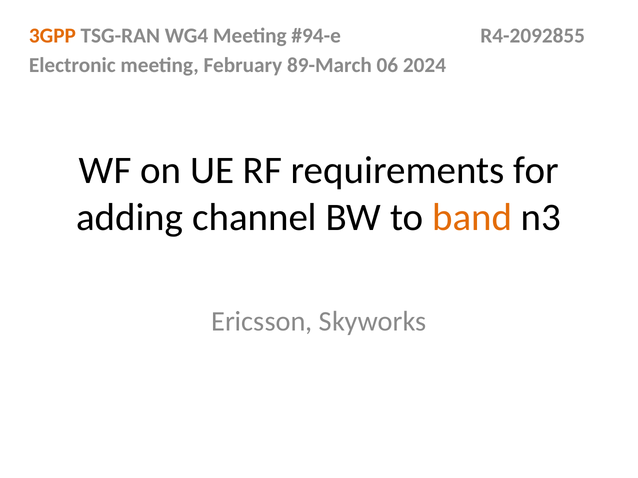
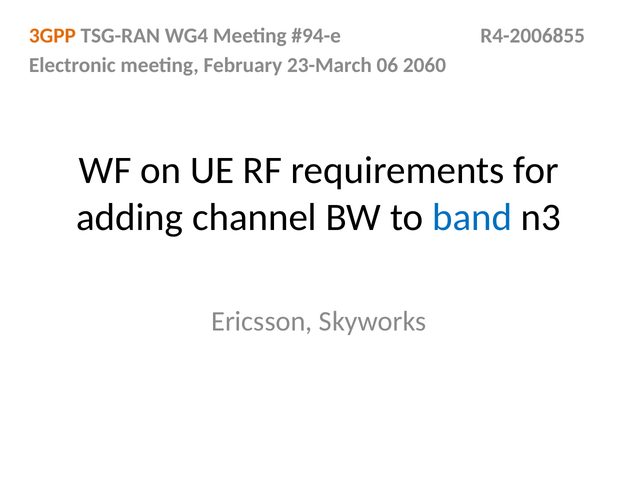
R4-2092855: R4-2092855 -> R4-2006855
89-March: 89-March -> 23-March
2024: 2024 -> 2060
band colour: orange -> blue
